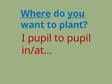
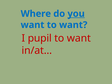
Where underline: present -> none
want to plant: plant -> want
pupil at (79, 38): pupil -> want
